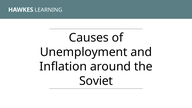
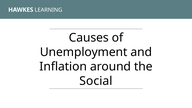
Soviet: Soviet -> Social
